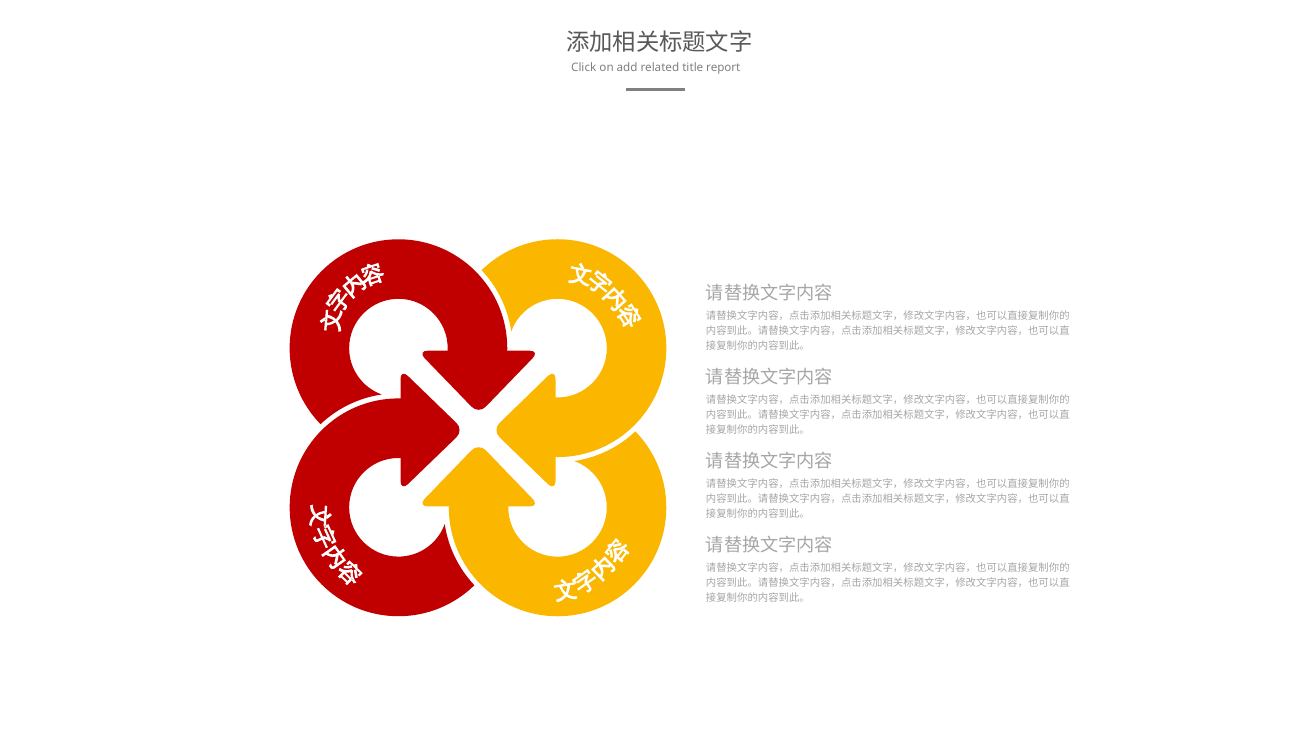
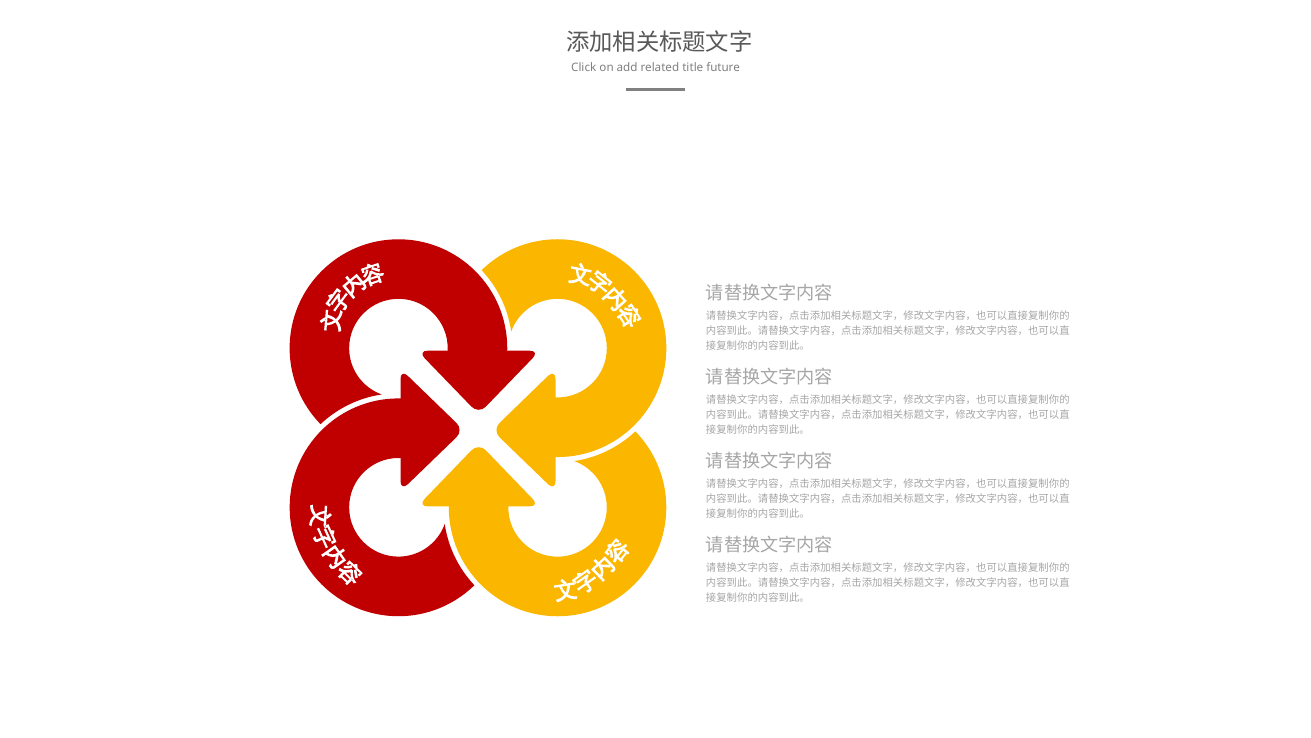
report: report -> future
